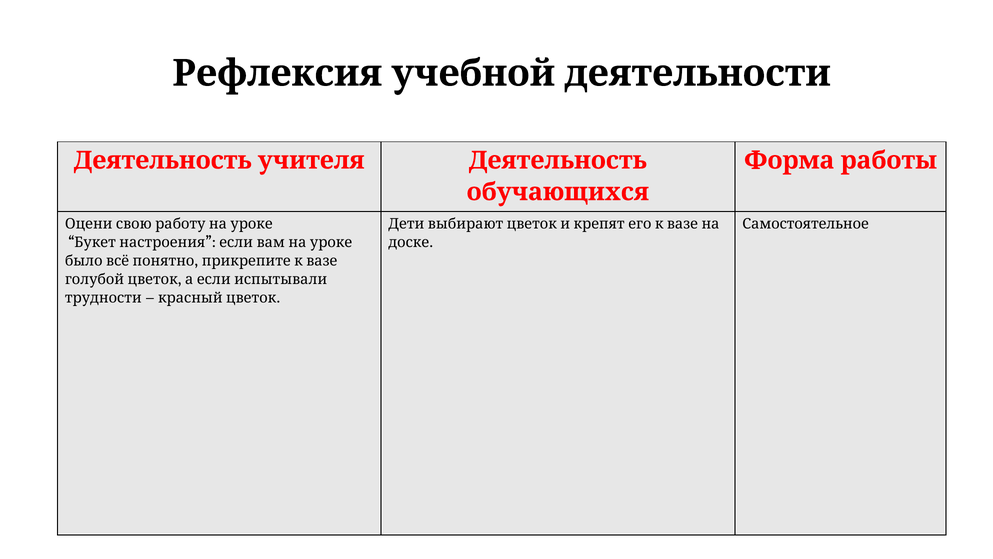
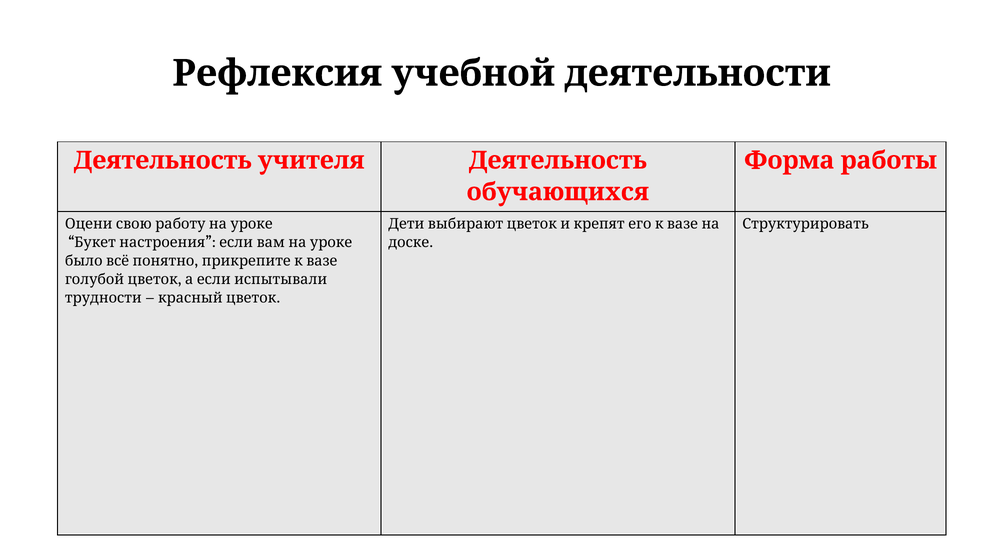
Самостоятельное: Самостоятельное -> Структурировать
